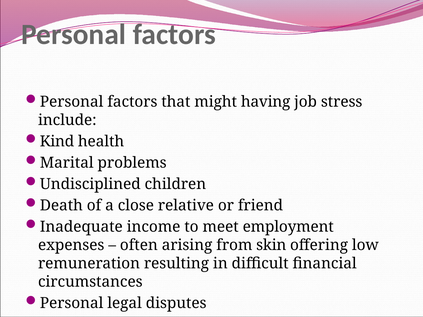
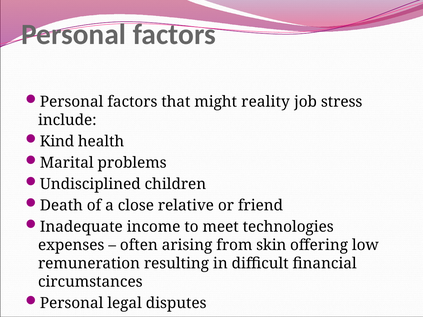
having: having -> reality
employment: employment -> technologies
